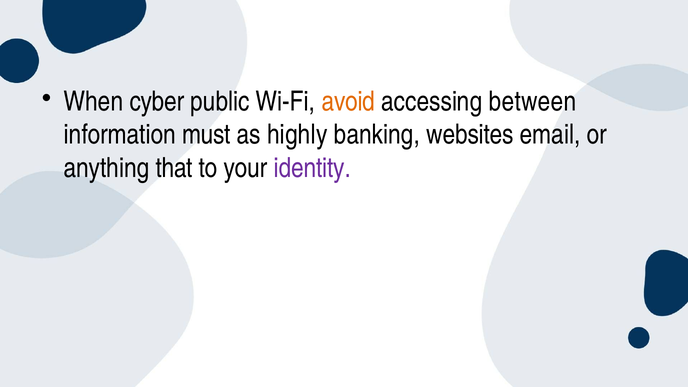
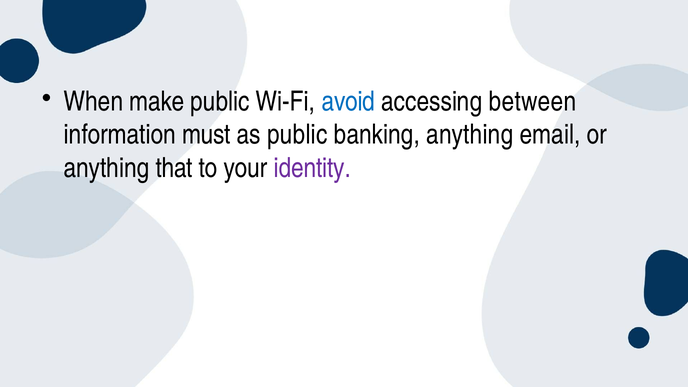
cyber: cyber -> make
avoid colour: orange -> blue
as highly: highly -> public
banking websites: websites -> anything
